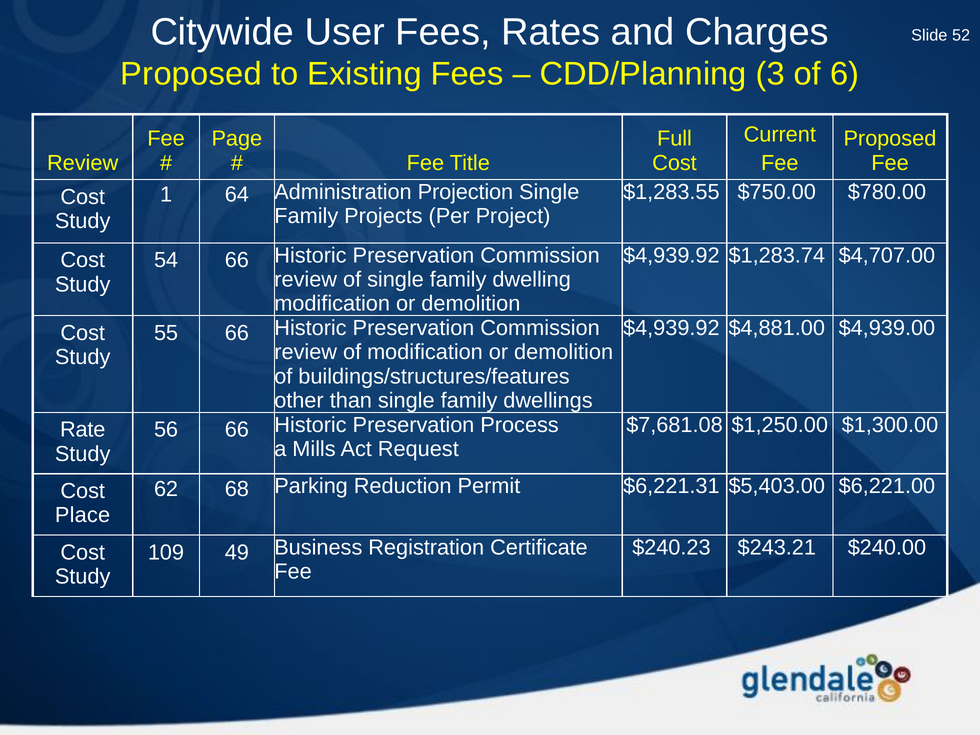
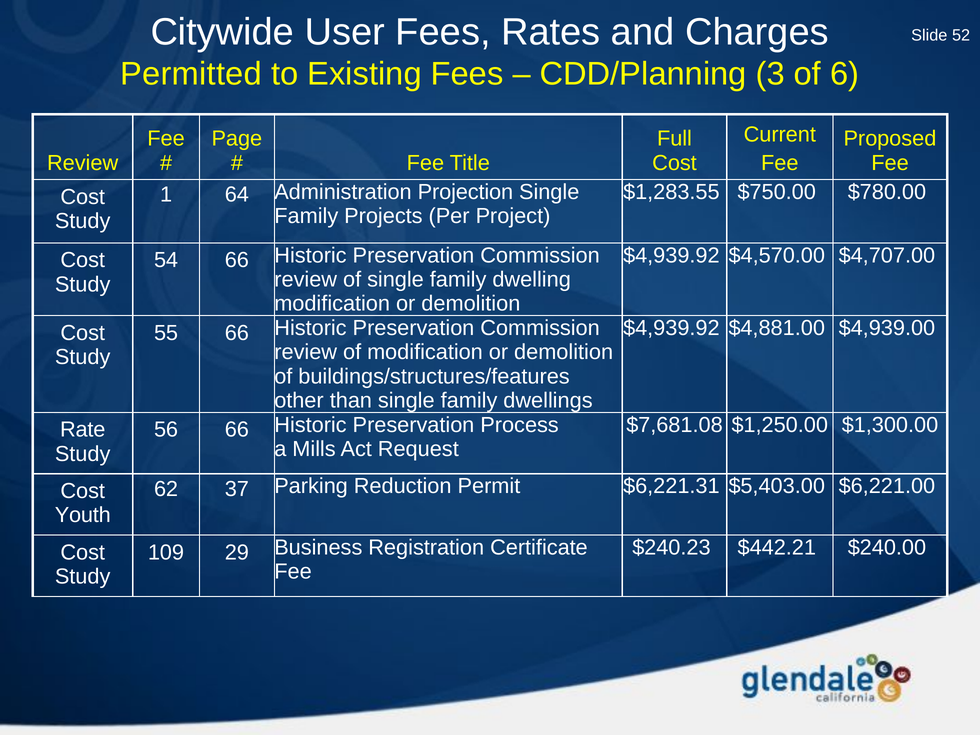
Proposed at (191, 74): Proposed -> Permitted
$1,283.74: $1,283.74 -> $4,570.00
68: 68 -> 37
Place: Place -> Youth
$243.21: $243.21 -> $442.21
49: 49 -> 29
